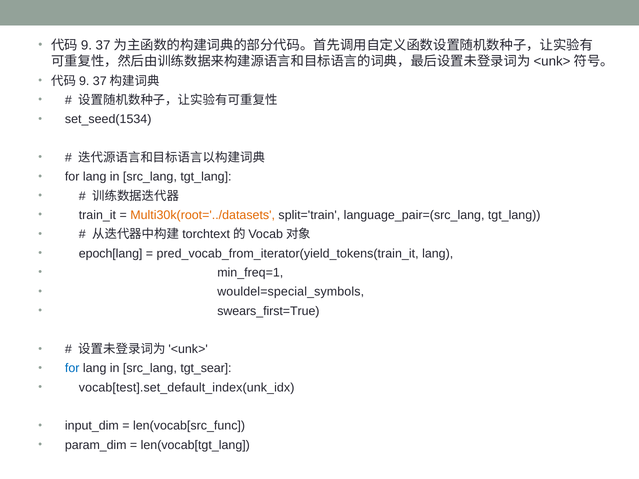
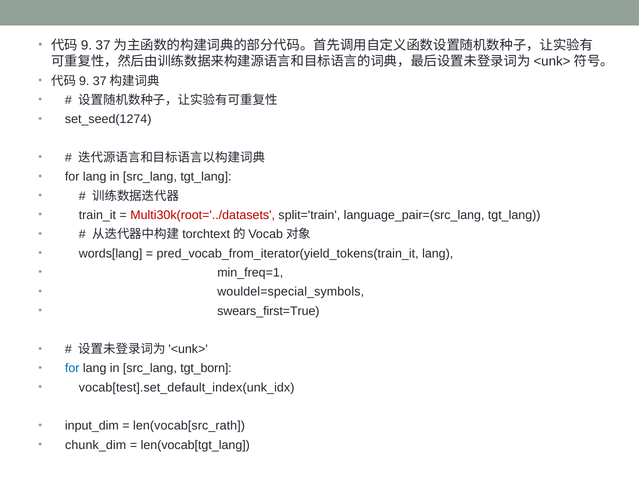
set_seed(1534: set_seed(1534 -> set_seed(1274
Multi30k(root='../datasets colour: orange -> red
epoch[lang: epoch[lang -> words[lang
tgt_sear: tgt_sear -> tgt_born
len(vocab[src_func: len(vocab[src_func -> len(vocab[src_rath
param_dim: param_dim -> chunk_dim
